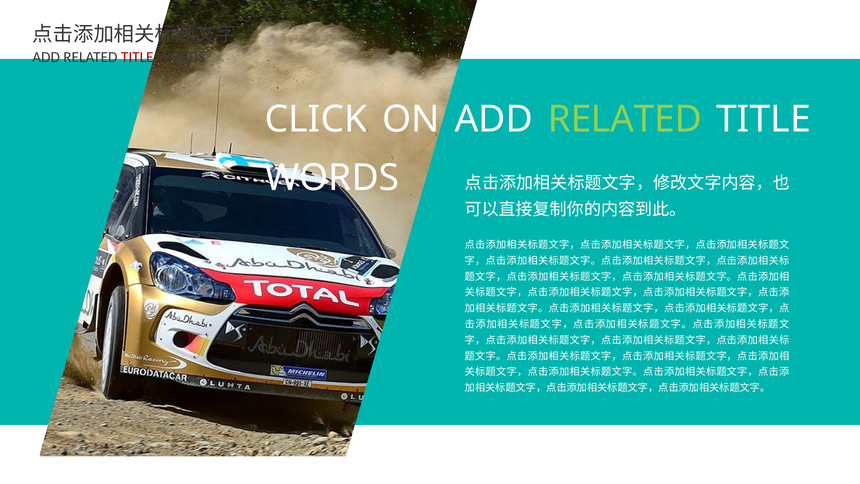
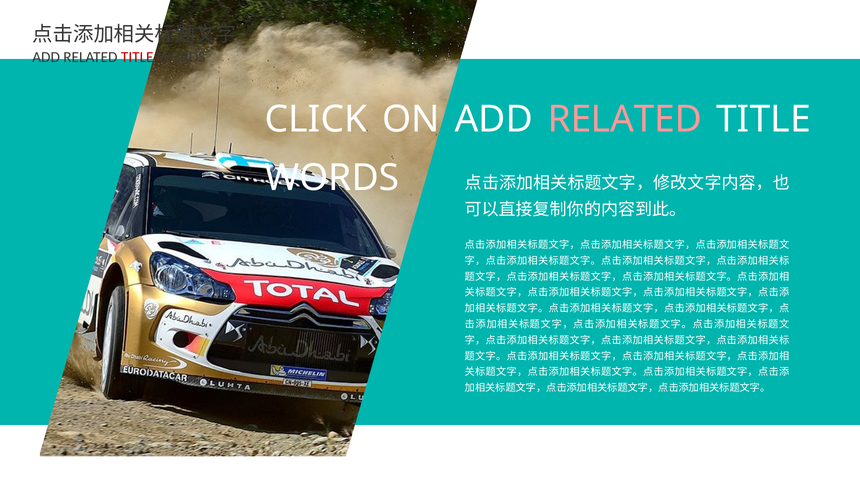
RELATED at (625, 120) colour: light green -> pink
